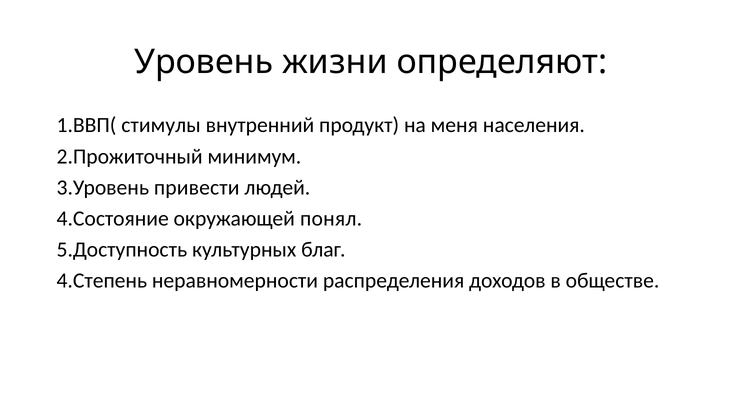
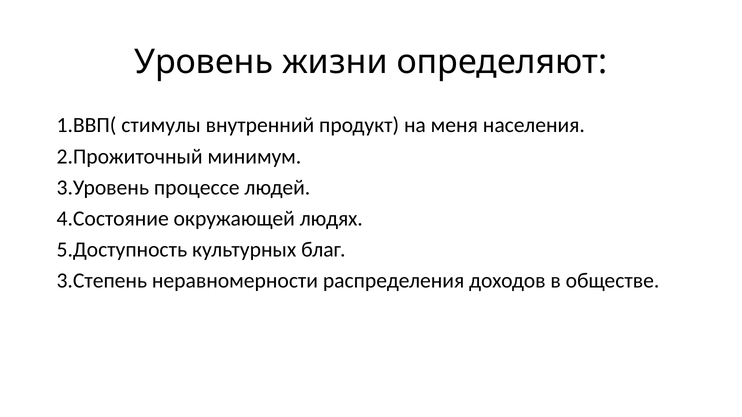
привести: привести -> процессе
понял: понял -> людях
4.Степень: 4.Степень -> 3.Степень
